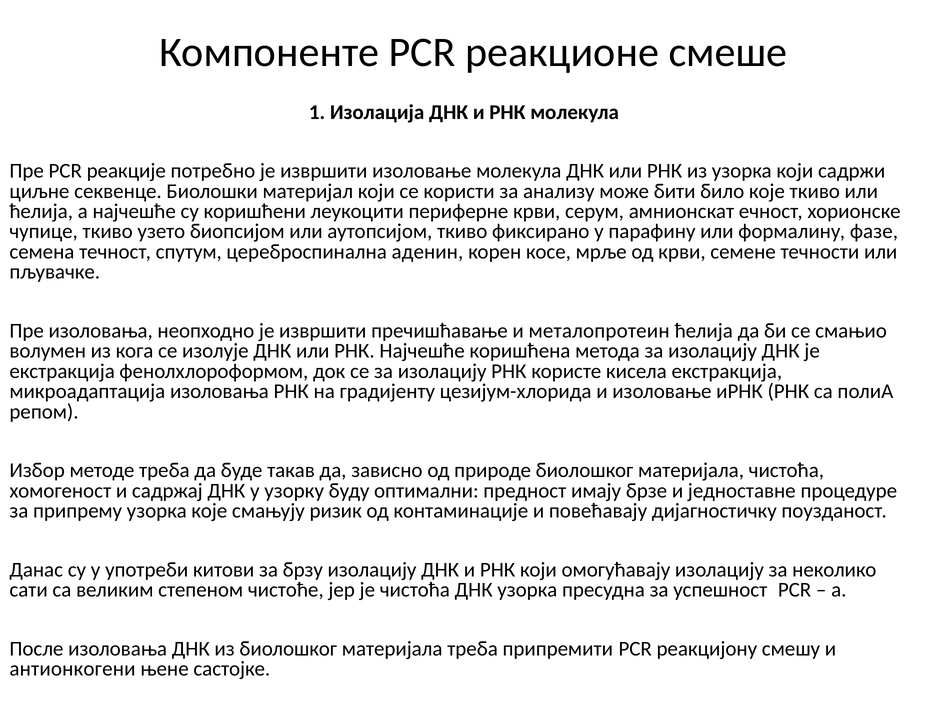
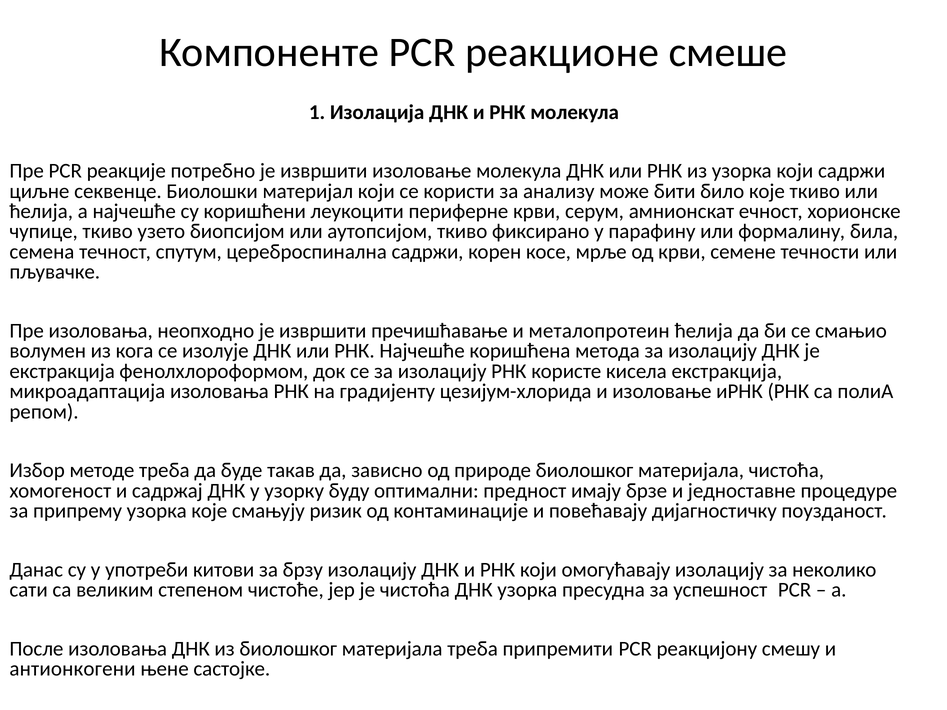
фазе: фазе -> била
цереброспинална аденин: аденин -> садржи
